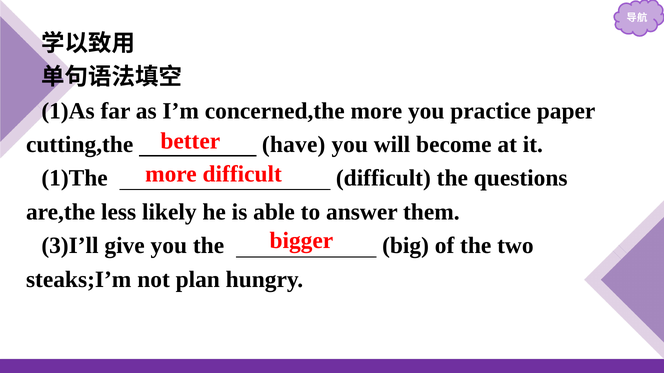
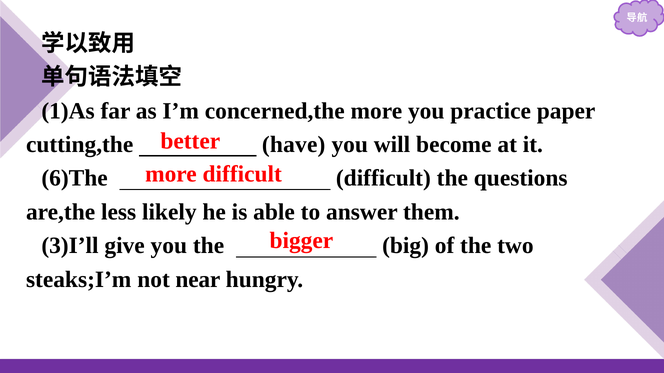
1)The: 1)The -> 6)The
plan: plan -> near
